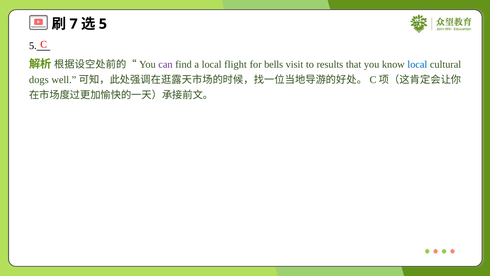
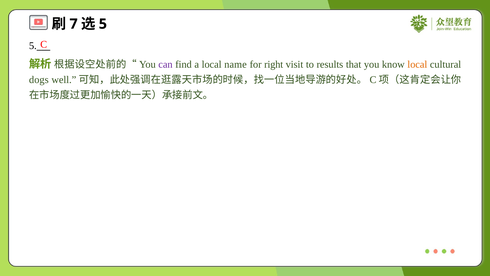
flight: flight -> name
bells: bells -> right
local at (417, 64) colour: blue -> orange
